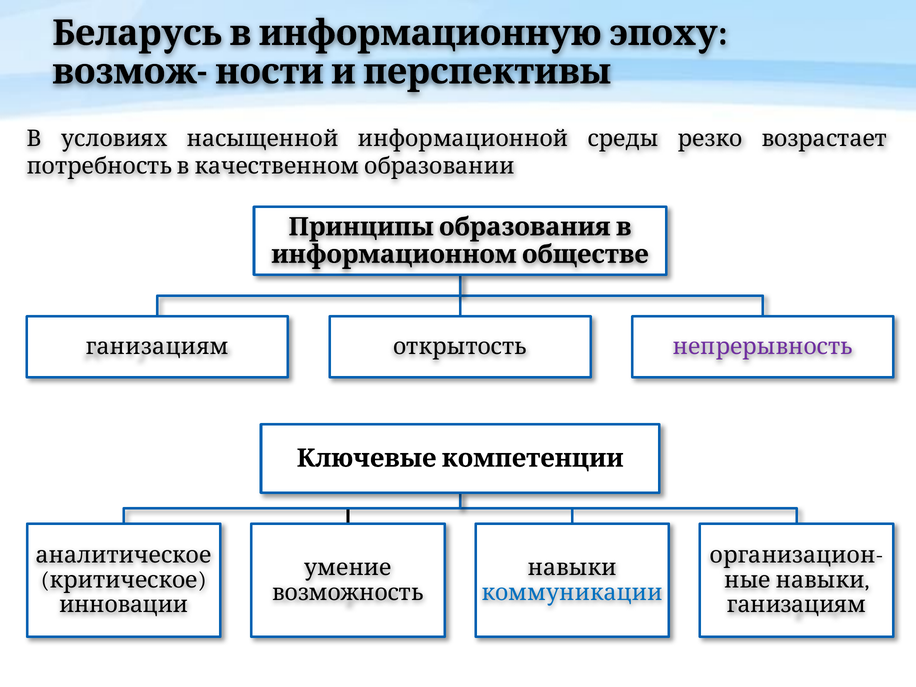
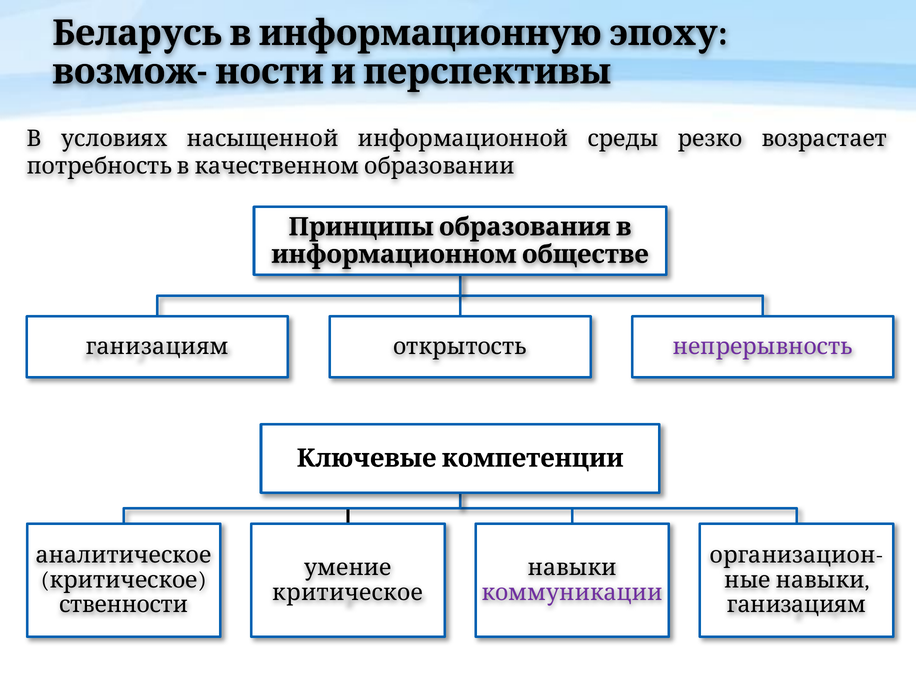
возможность at (348, 592): возможность -> критическое
коммуникации colour: blue -> purple
инновации: инновации -> ственности
